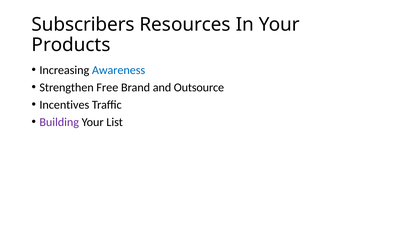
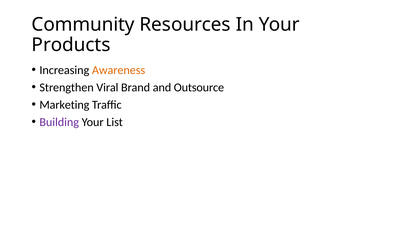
Subscribers: Subscribers -> Community
Awareness colour: blue -> orange
Free: Free -> Viral
Incentives: Incentives -> Marketing
